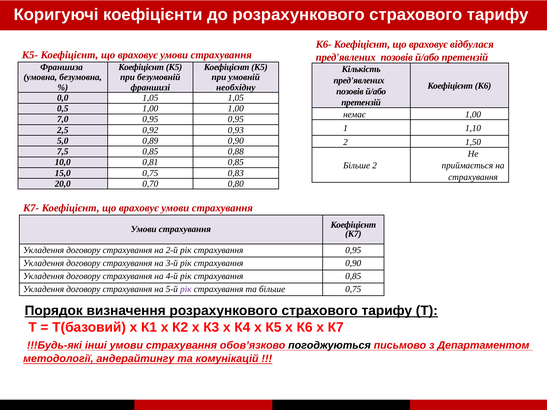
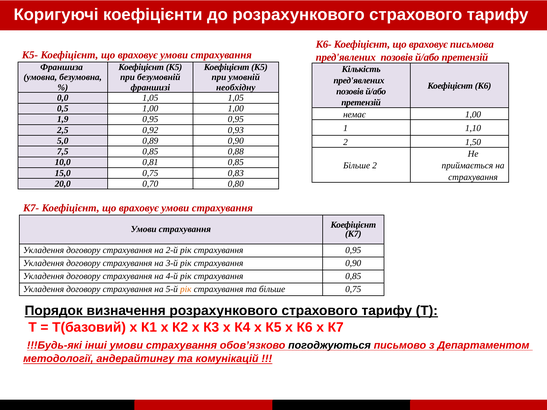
відбулася: відбулася -> письмова
7,0: 7,0 -> 1,9
рік at (186, 289) colour: purple -> orange
